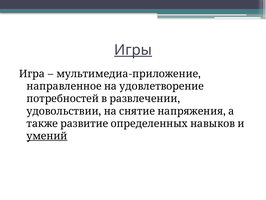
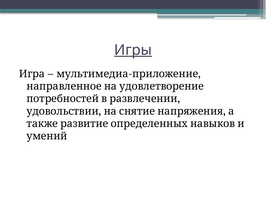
умений underline: present -> none
